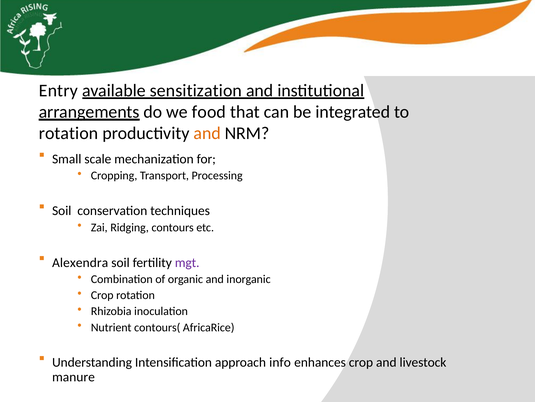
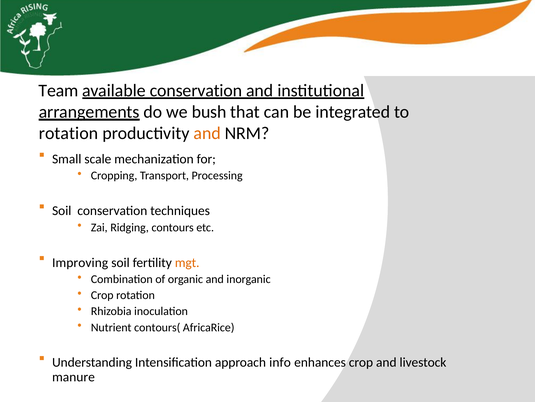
Entry: Entry -> Team
available sensitization: sensitization -> conservation
food: food -> bush
Alexendra: Alexendra -> Improving
mgt colour: purple -> orange
